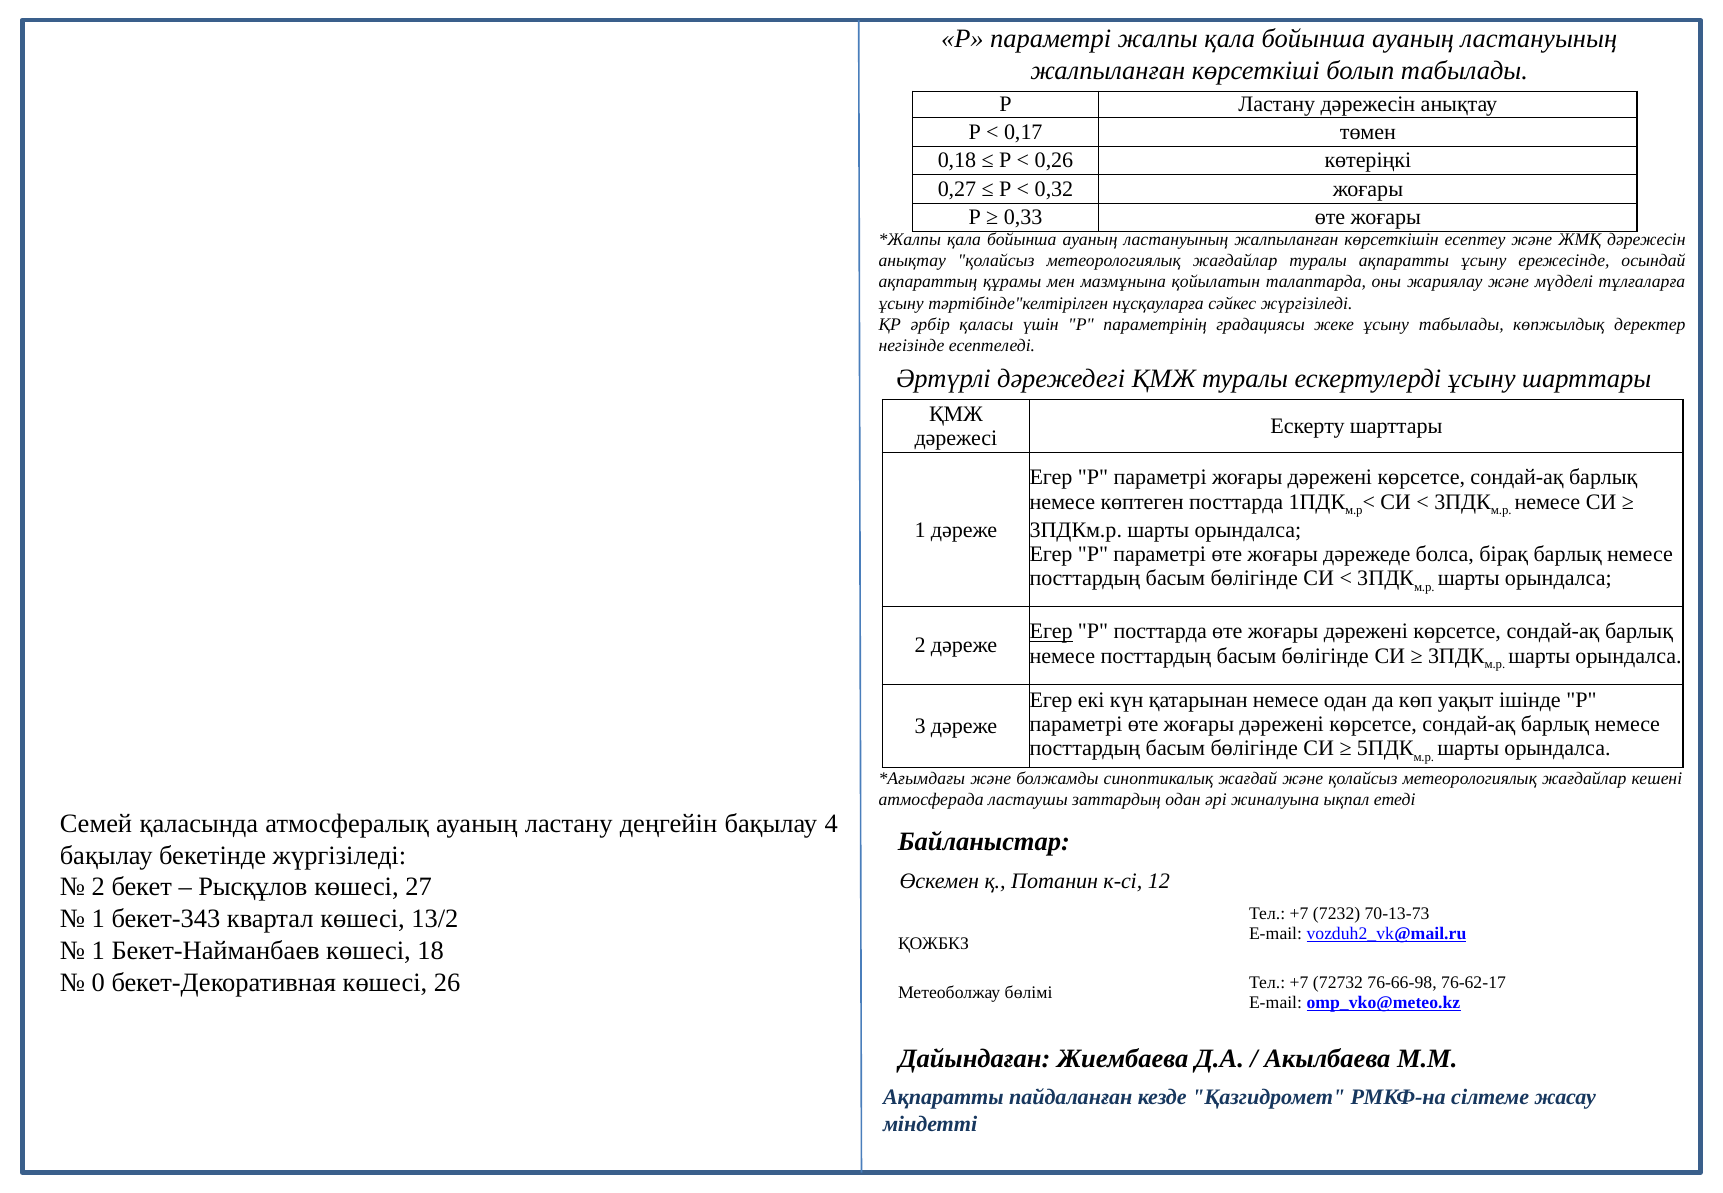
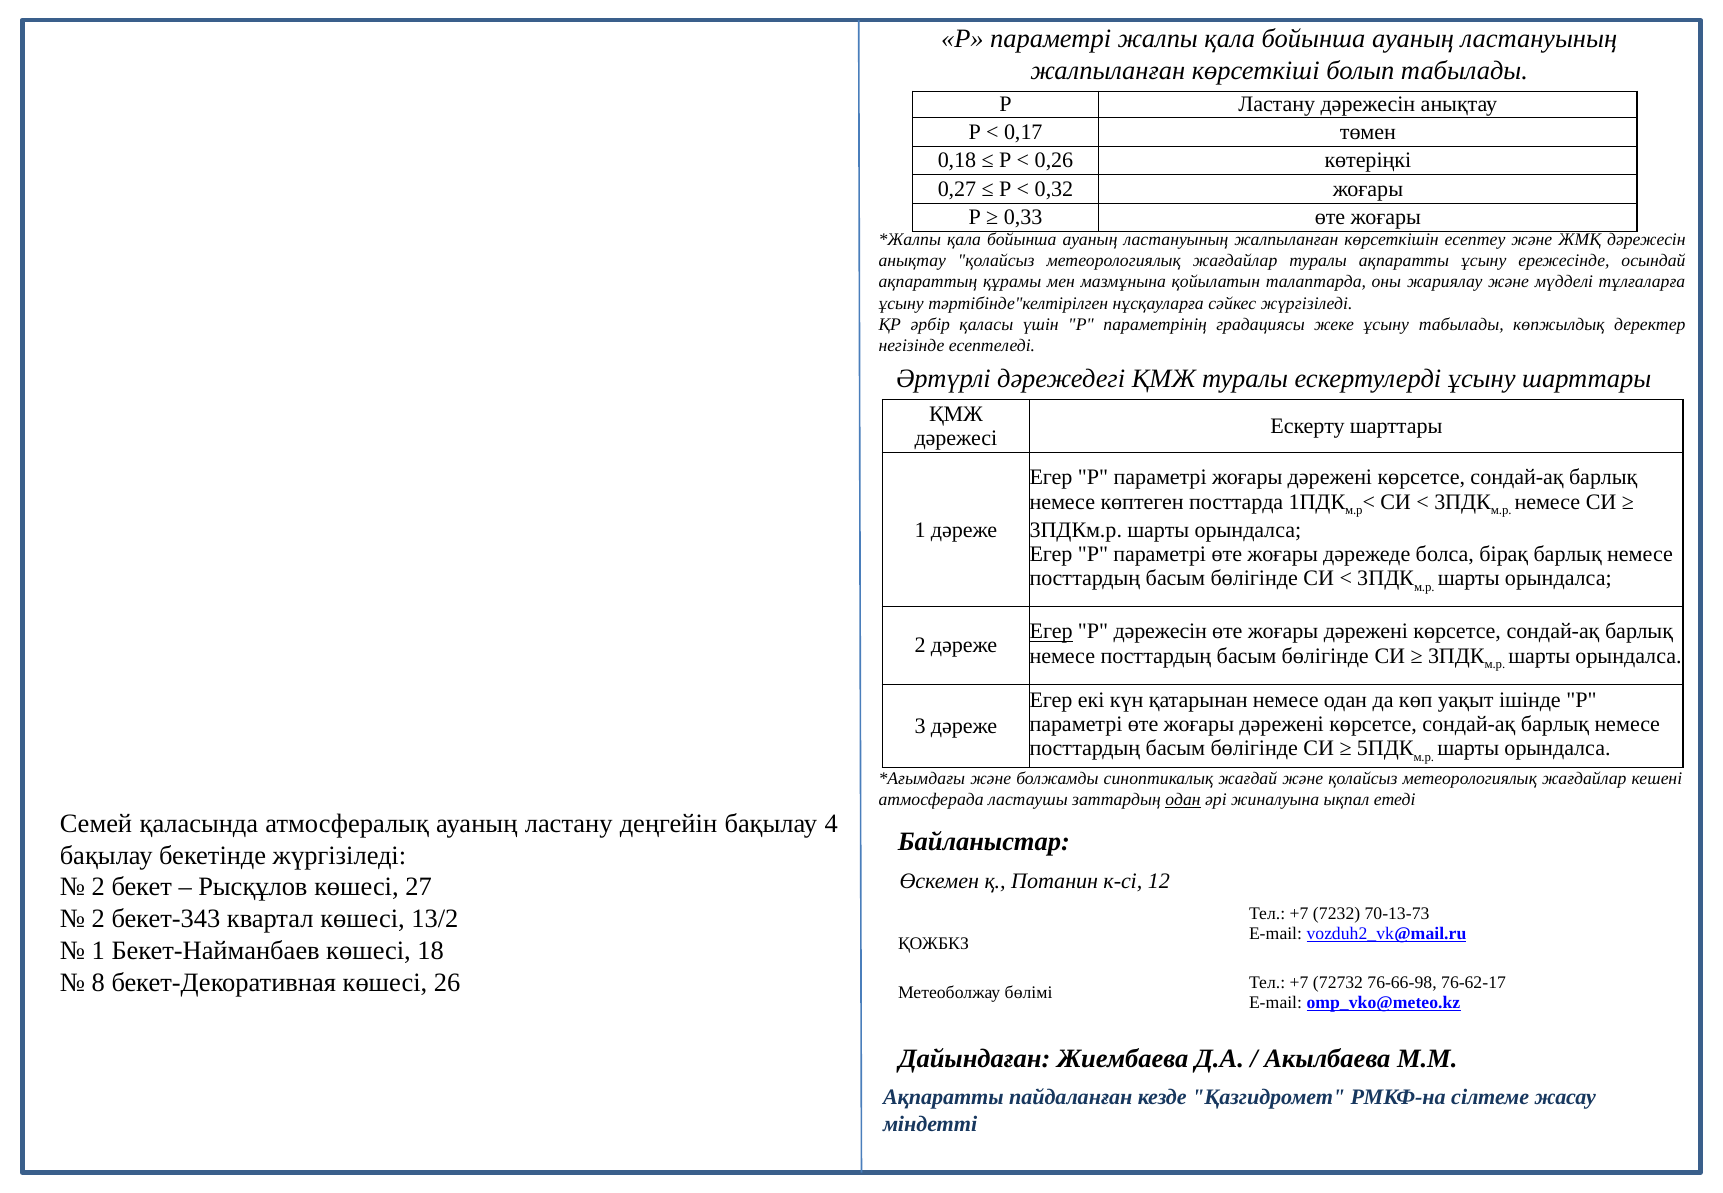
Р посттарда: посттарда -> дәрежесін
одан at (1183, 800) underline: none -> present
1 at (98, 919): 1 -> 2
0: 0 -> 8
